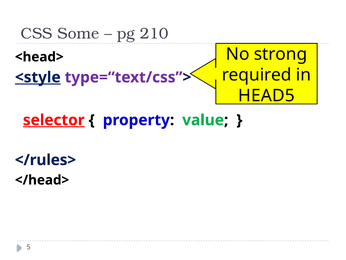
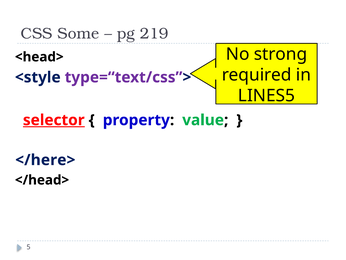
210: 210 -> 219
<style underline: present -> none
HEAD5: HEAD5 -> LINES5
</rules>: </rules> -> </here>
